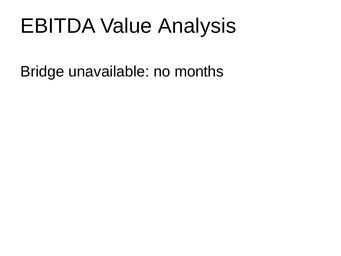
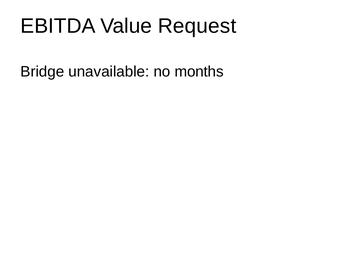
Analysis: Analysis -> Request
